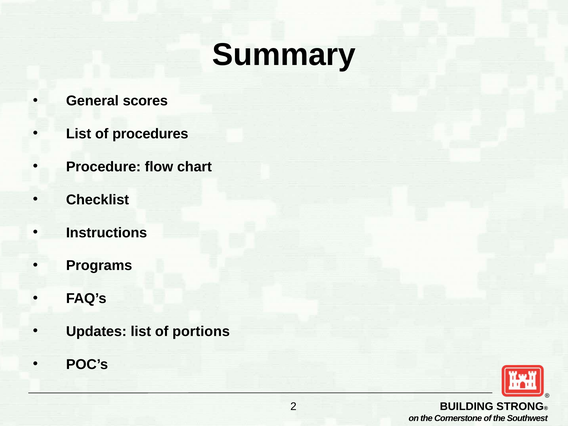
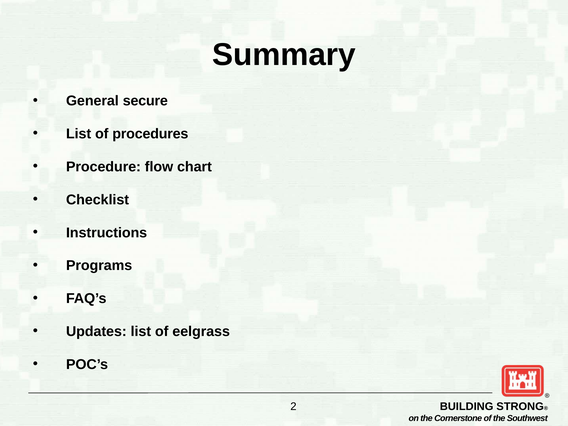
scores: scores -> secure
portions: portions -> eelgrass
